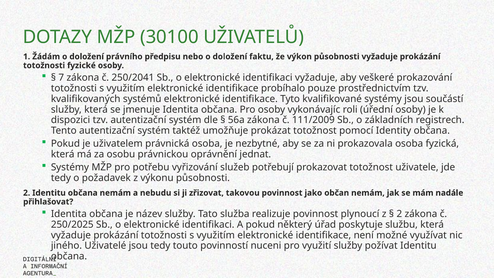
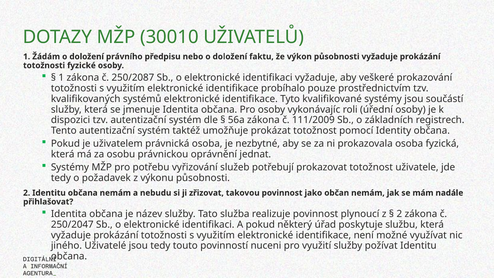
30100: 30100 -> 30010
7 at (61, 78): 7 -> 1
250/2041: 250/2041 -> 250/2087
250/2025: 250/2025 -> 250/2047
